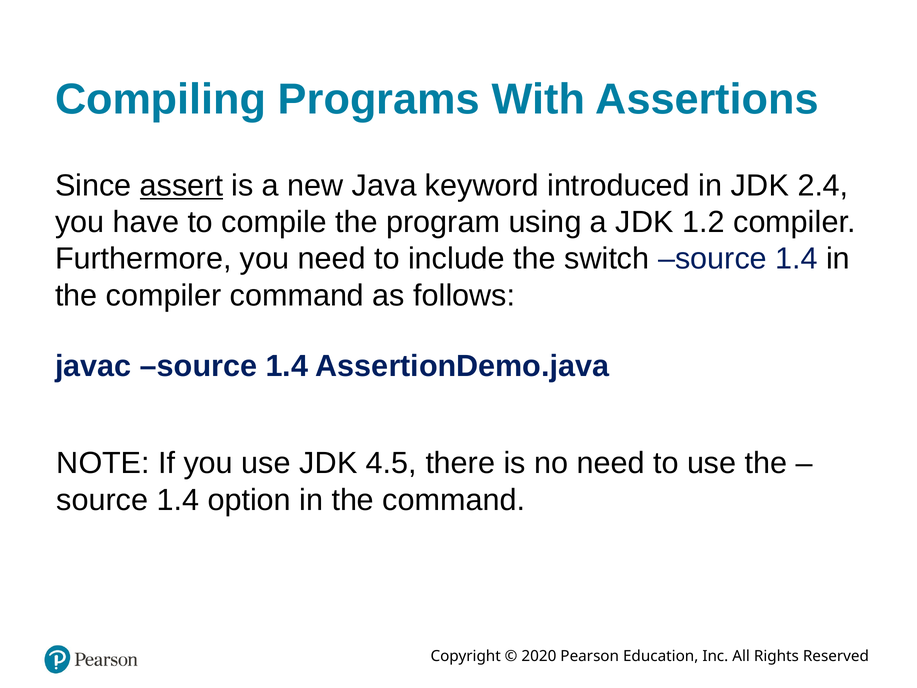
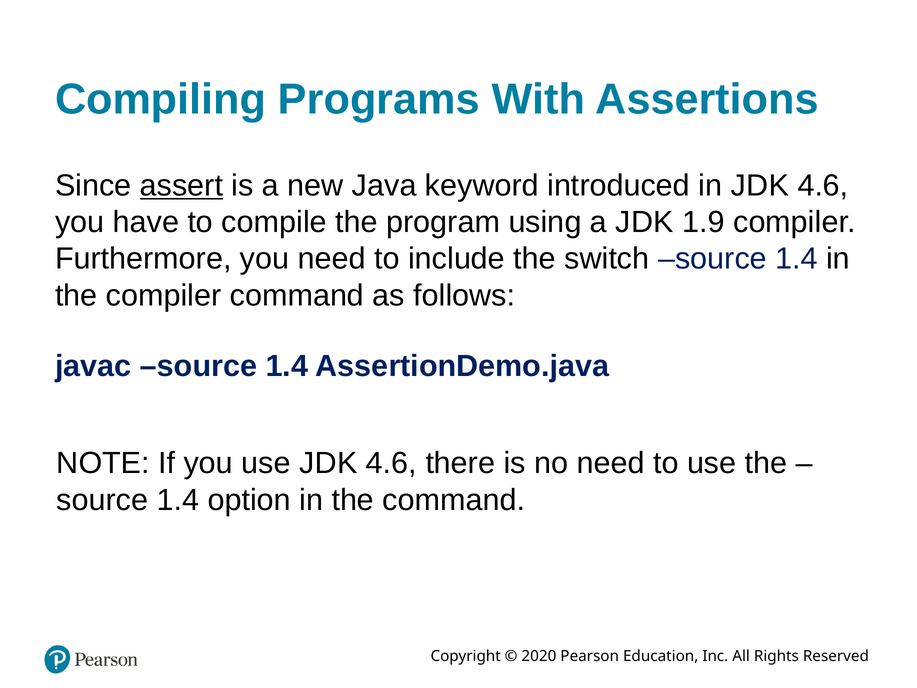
2.4 at (823, 185): 2.4 -> 4.6
1.2: 1.2 -> 1.9
4.5 at (391, 463): 4.5 -> 4.6
